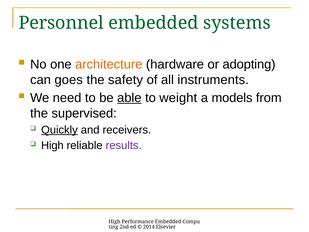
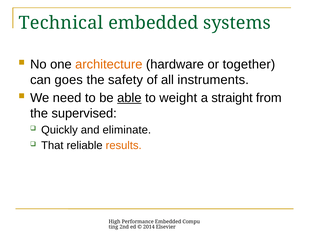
Personnel: Personnel -> Technical
adopting: adopting -> together
models: models -> straight
Quickly underline: present -> none
receivers: receivers -> eliminate
High at (52, 145): High -> That
results colour: purple -> orange
